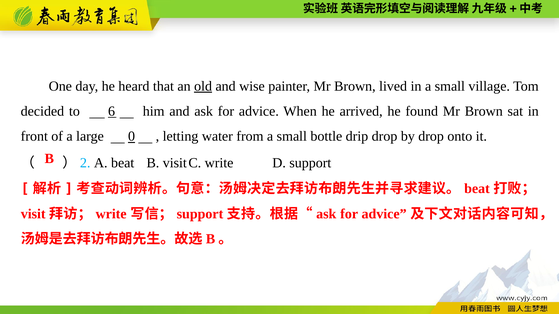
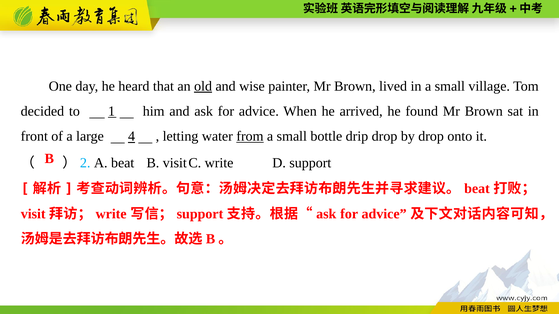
6: 6 -> 1
0: 0 -> 4
from underline: none -> present
